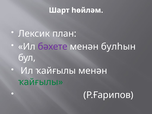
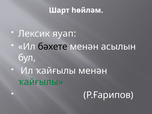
план: план -> яуап
бәхете colour: purple -> black
булһын: булһын -> асылын
